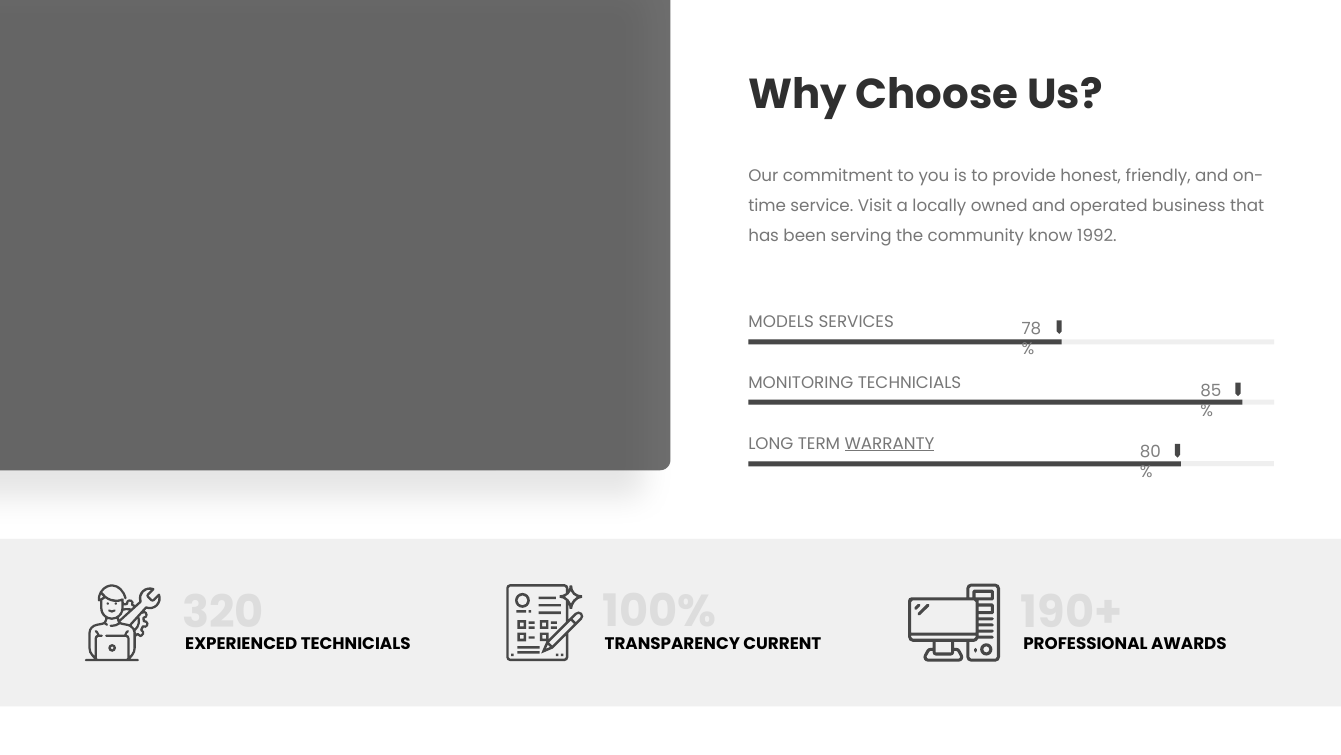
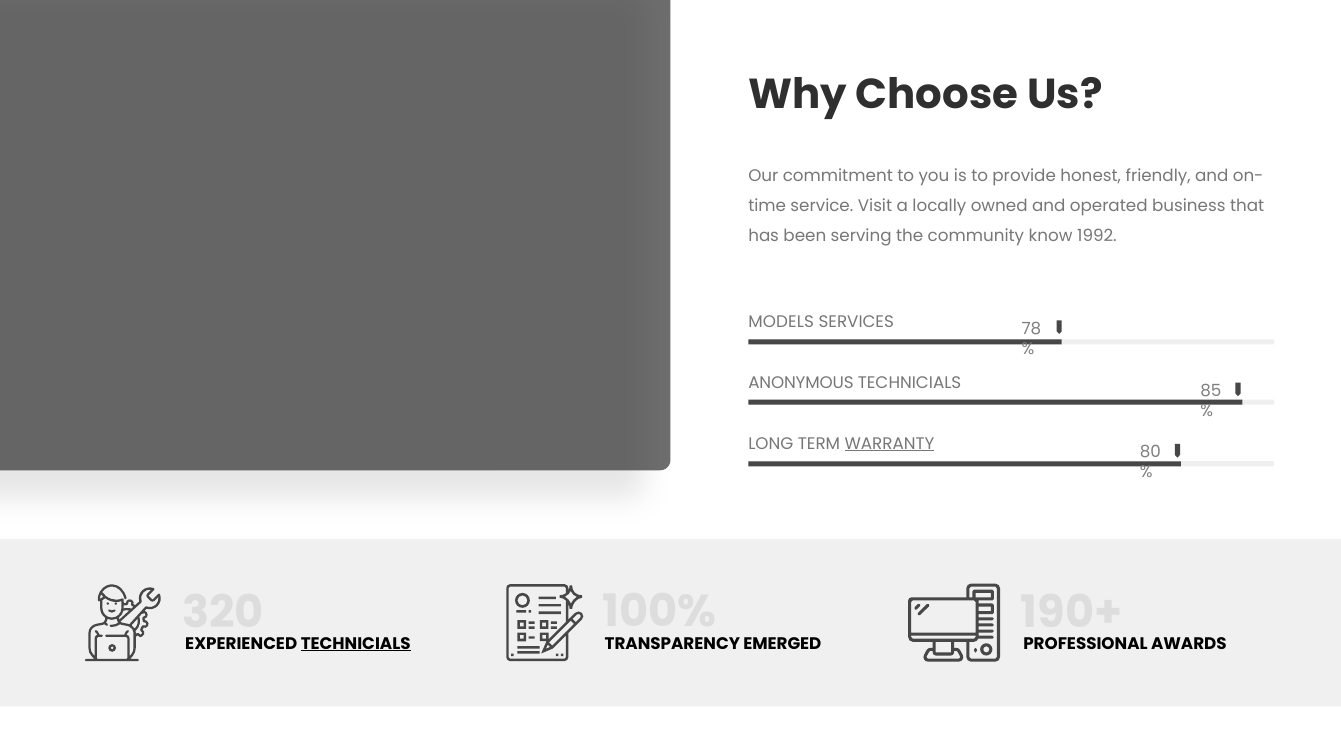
MONITORING: MONITORING -> ANONYMOUS
CURRENT: CURRENT -> EMERGED
TECHNICIALS at (356, 643) underline: none -> present
